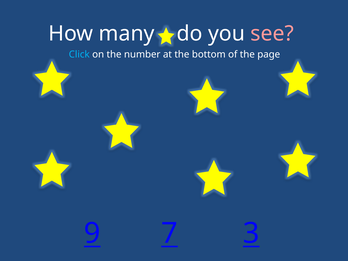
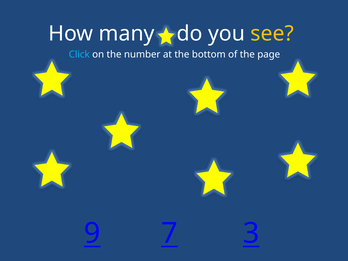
see colour: pink -> yellow
